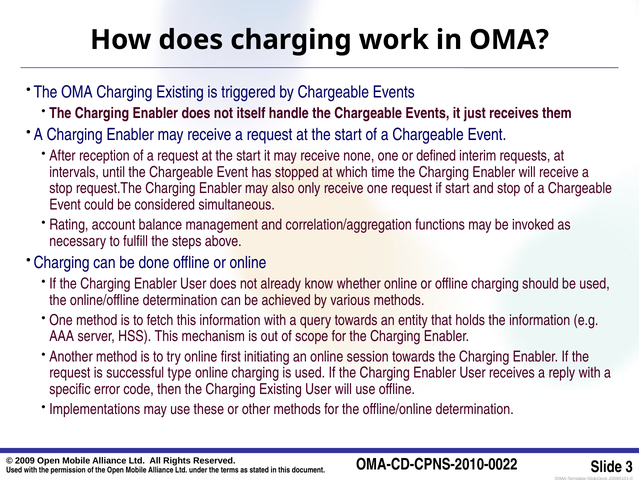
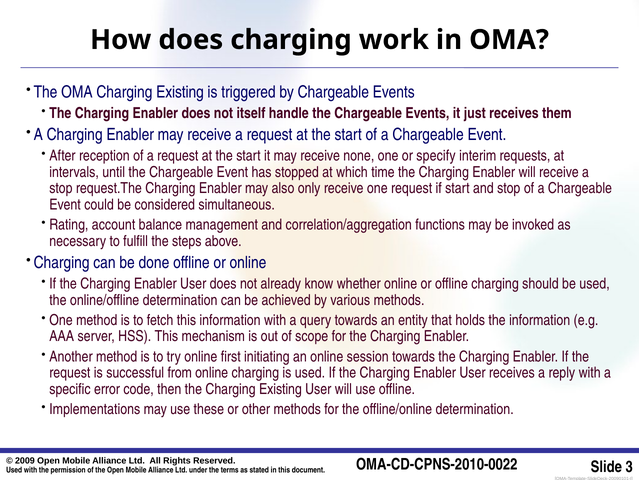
defined: defined -> specify
type: type -> from
